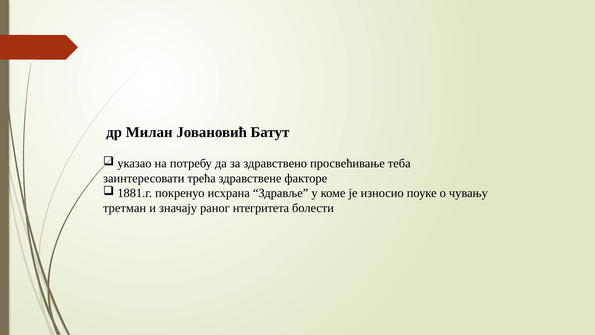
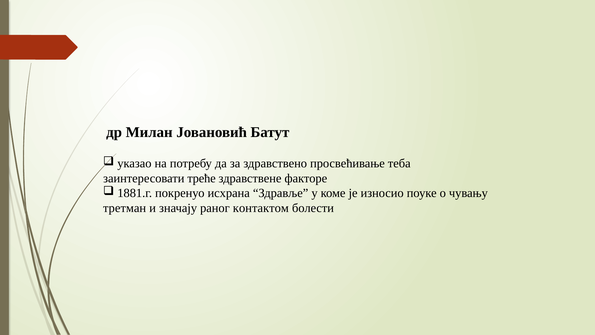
трећа: трећа -> треће
нтегритета: нтегритета -> контактом
